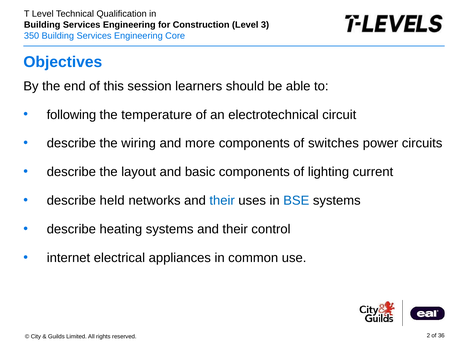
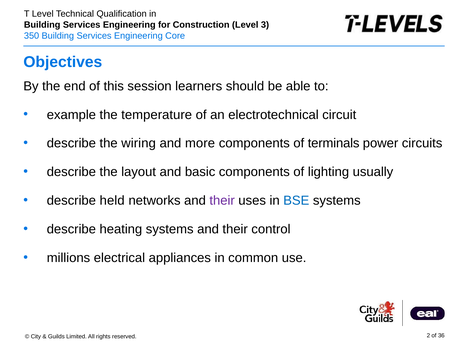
following: following -> example
switches: switches -> terminals
current: current -> usually
their at (222, 201) colour: blue -> purple
internet: internet -> millions
